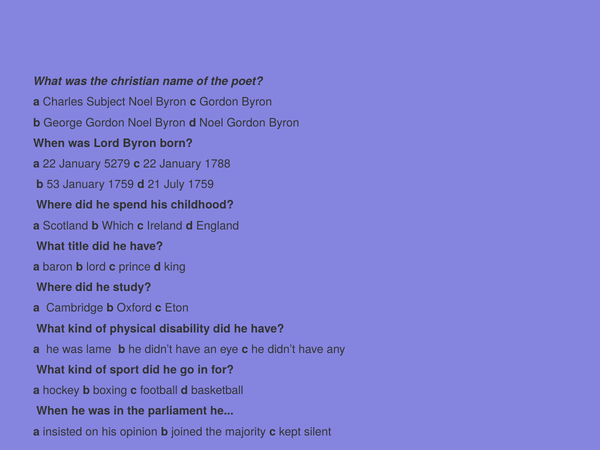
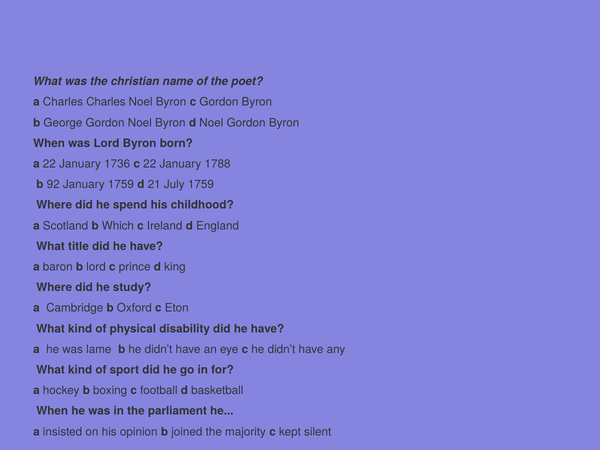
Charles Subject: Subject -> Charles
5279: 5279 -> 1736
53: 53 -> 92
